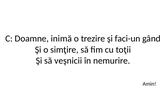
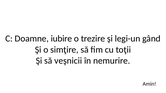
inimă: inimă -> iubire
faci-un: faci-un -> legi-un
